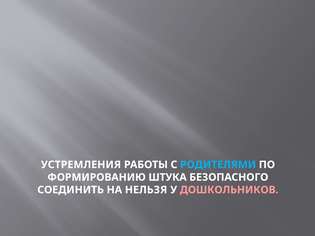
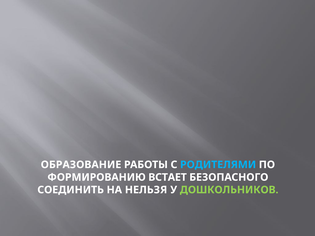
УСТРЕМЛЕНИЯ: УСТРЕМЛЕНИЯ -> ОБРАЗОВАНИЕ
ШТУКА: ШТУКА -> ВСТАЕТ
ДОШКОЛЬНИКОВ colour: pink -> light green
